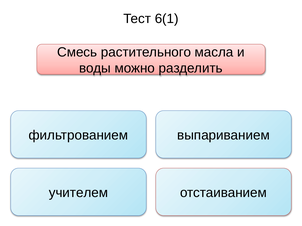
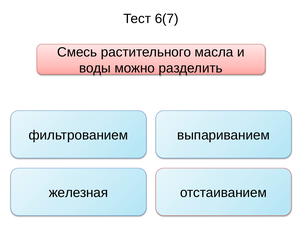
6(1: 6(1 -> 6(7
учителем: учителем -> железная
